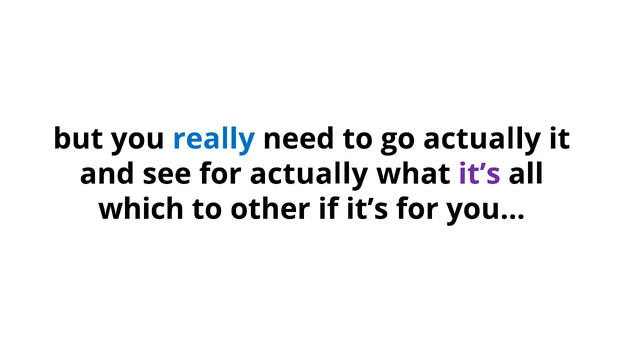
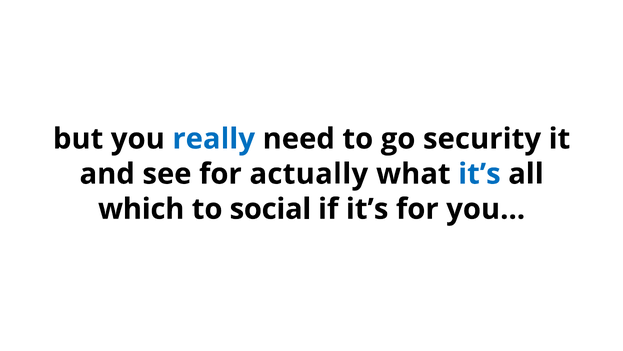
go actually: actually -> security
it’s at (479, 174) colour: purple -> blue
other: other -> social
